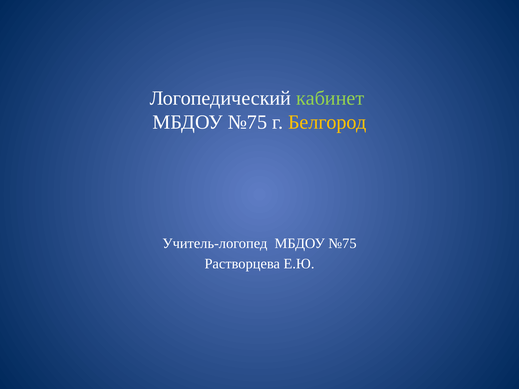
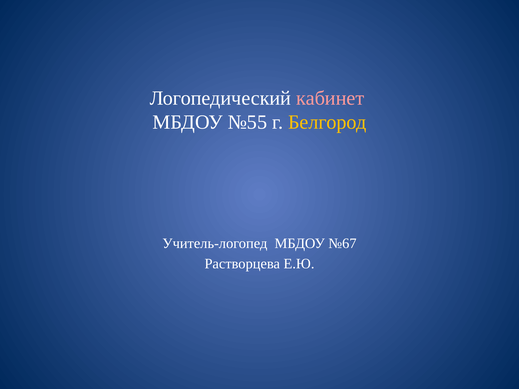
кабинет colour: light green -> pink
№75 at (247, 122): №75 -> №55
Учитель-логопед МБДОУ №75: №75 -> №67
